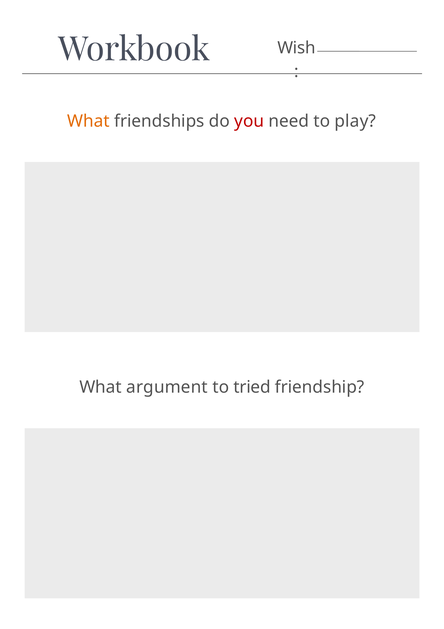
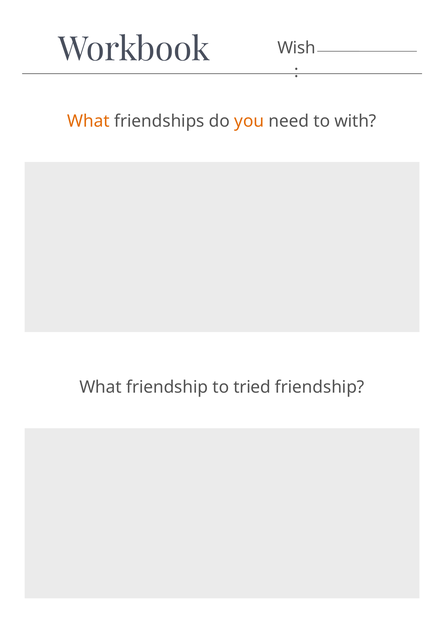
you colour: red -> orange
play: play -> with
What argument: argument -> friendship
